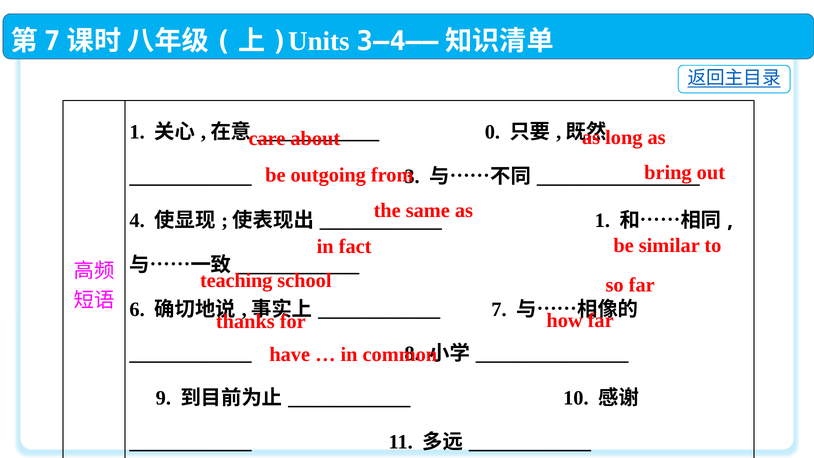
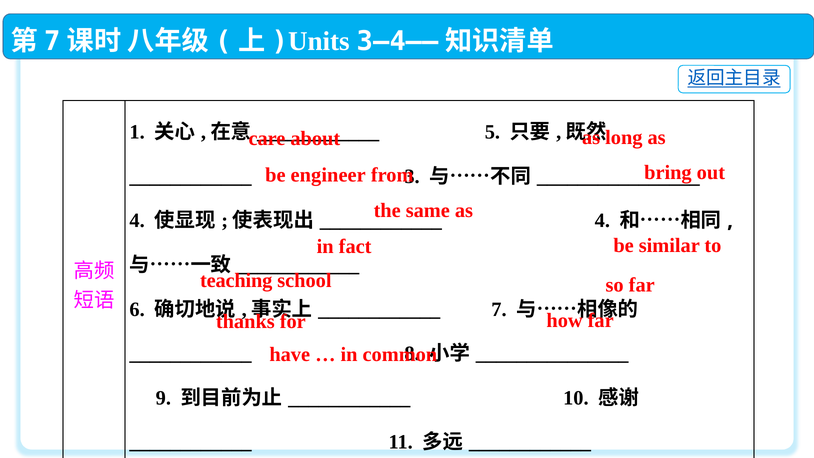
0: 0 -> 5
outgoing: outgoing -> engineer
1 at (602, 221): 1 -> 4
